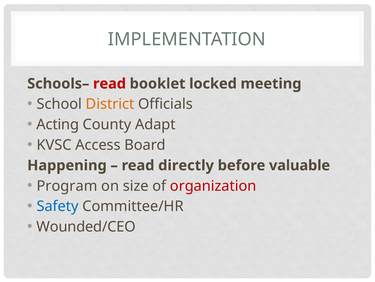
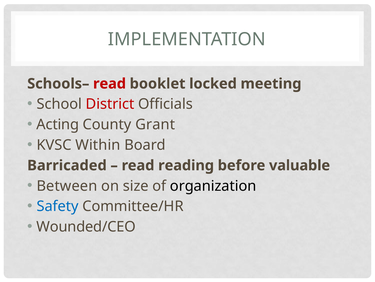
District colour: orange -> red
Adapt: Adapt -> Grant
Access: Access -> Within
Happening: Happening -> Barricaded
directly: directly -> reading
Program: Program -> Between
organization colour: red -> black
